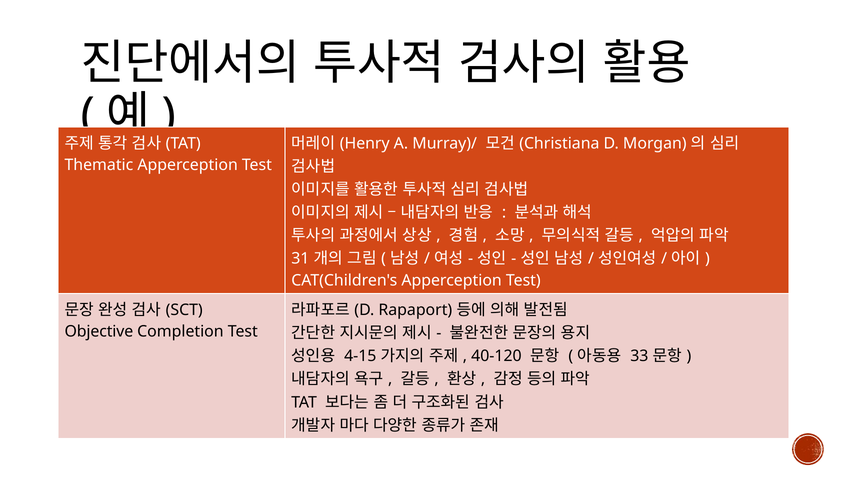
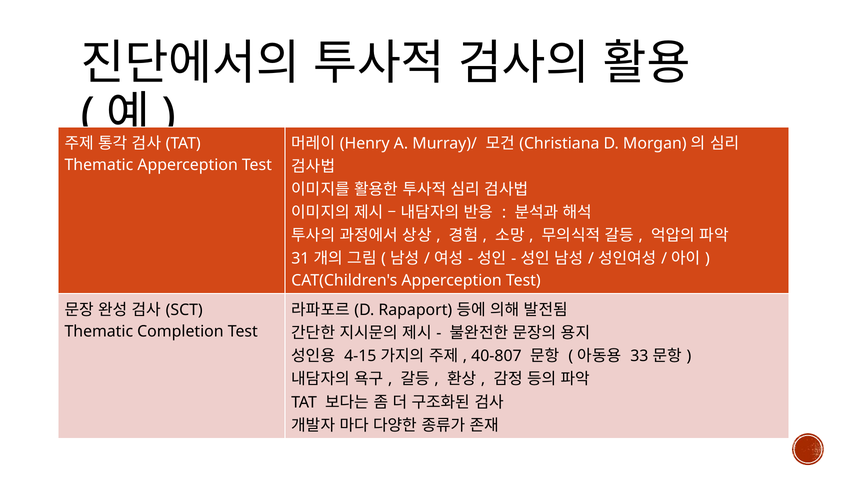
Objective at (99, 331): Objective -> Thematic
40-120: 40-120 -> 40-807
